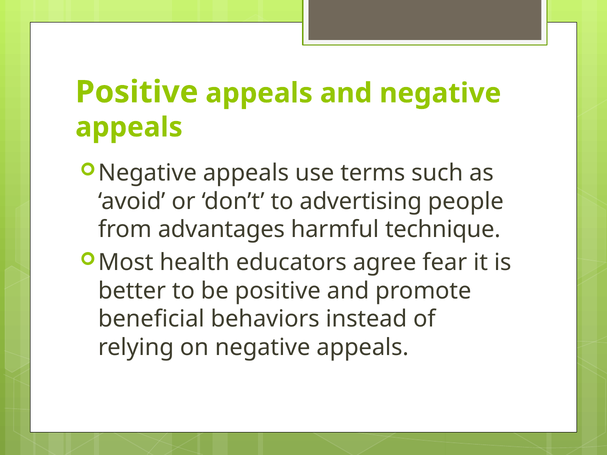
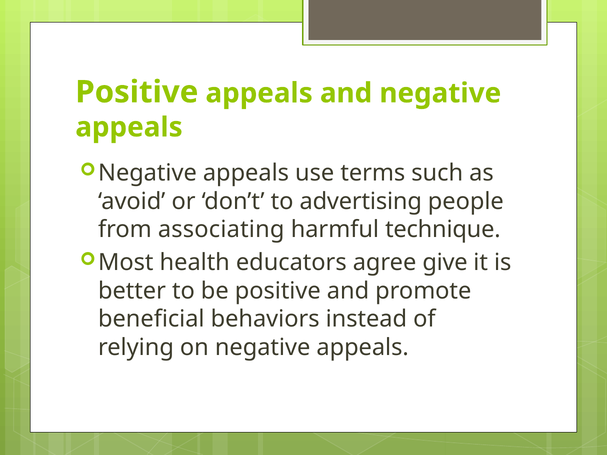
advantages: advantages -> associating
fear: fear -> give
